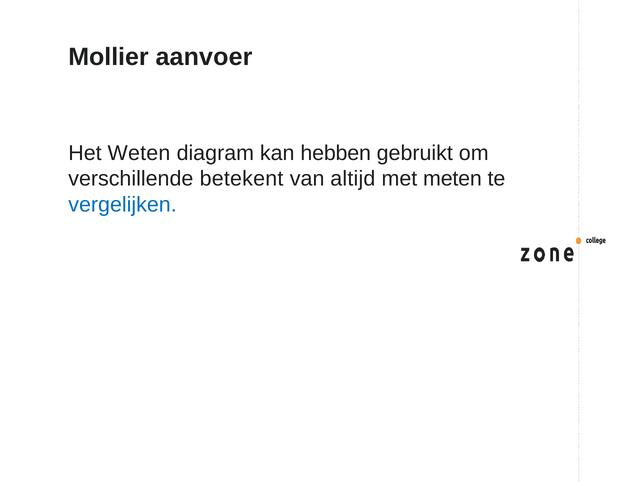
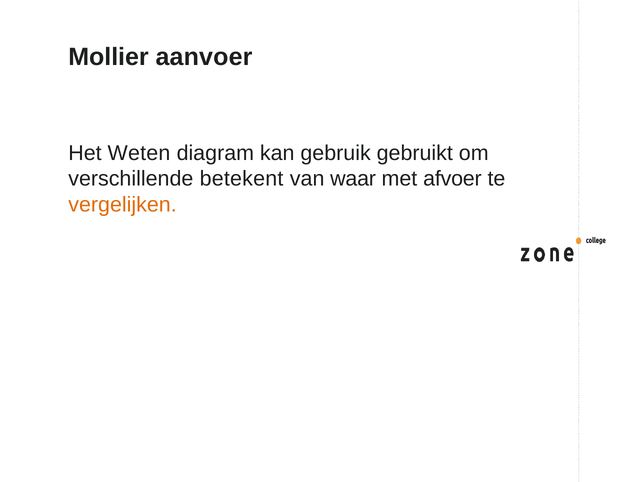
hebben: hebben -> gebruik
altijd: altijd -> waar
meten: meten -> afvoer
vergelijken colour: blue -> orange
